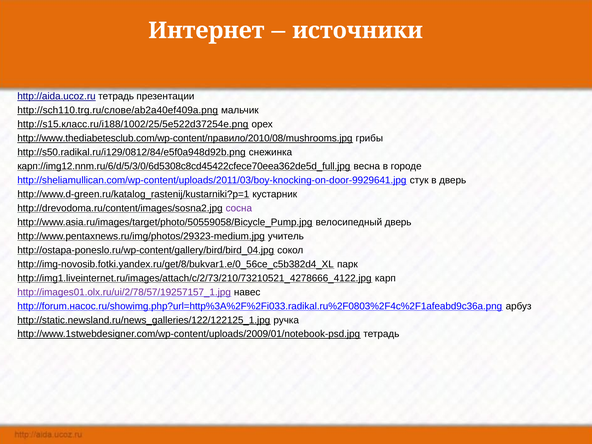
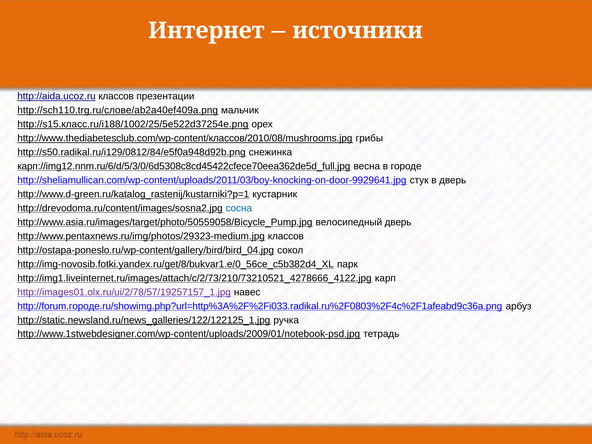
http://aida.ucoz.ru тетрадь: тетрадь -> классов
http://www.thediabetesclub.com/wp-content/правило/2010/08/mushrooms.jpg: http://www.thediabetesclub.com/wp-content/правило/2010/08/mushrooms.jpg -> http://www.thediabetesclub.com/wp-content/классов/2010/08/mushrooms.jpg
сосна colour: purple -> blue
http://www.pentaxnews.ru/img/photos/29323-medium.jpg учитель: учитель -> классов
http://forum.насос.ru/showimg.php?url=http%3A%2F%2Fi033.radikal.ru%2F0803%2F4c%2F1afeabd9c36a.png: http://forum.насос.ru/showimg.php?url=http%3A%2F%2Fi033.radikal.ru%2F0803%2F4c%2F1afeabd9c36a.png -> http://forum.городе.ru/showimg.php?url=http%3A%2F%2Fi033.radikal.ru%2F0803%2F4c%2F1afeabd9c36a.png
